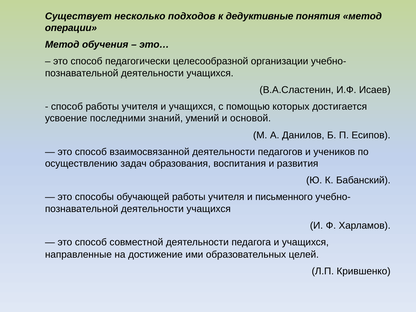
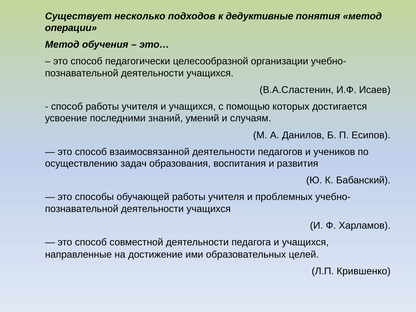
основой: основой -> случаям
письменного: письменного -> проблемных
